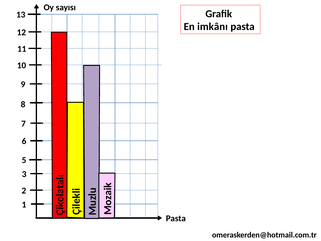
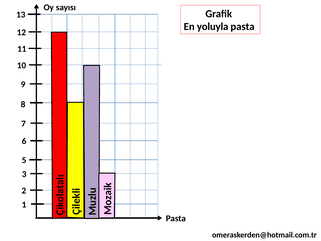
imkânı: imkânı -> yoluyla
